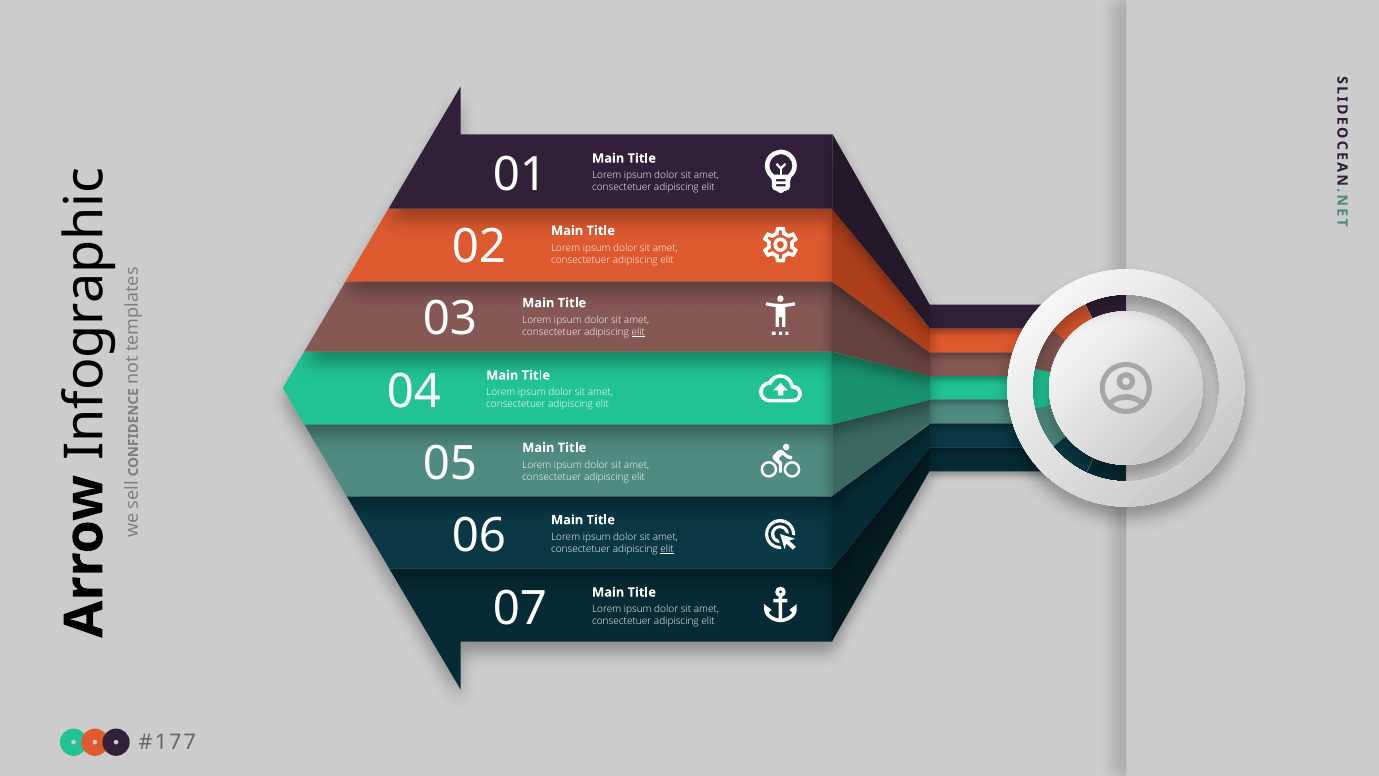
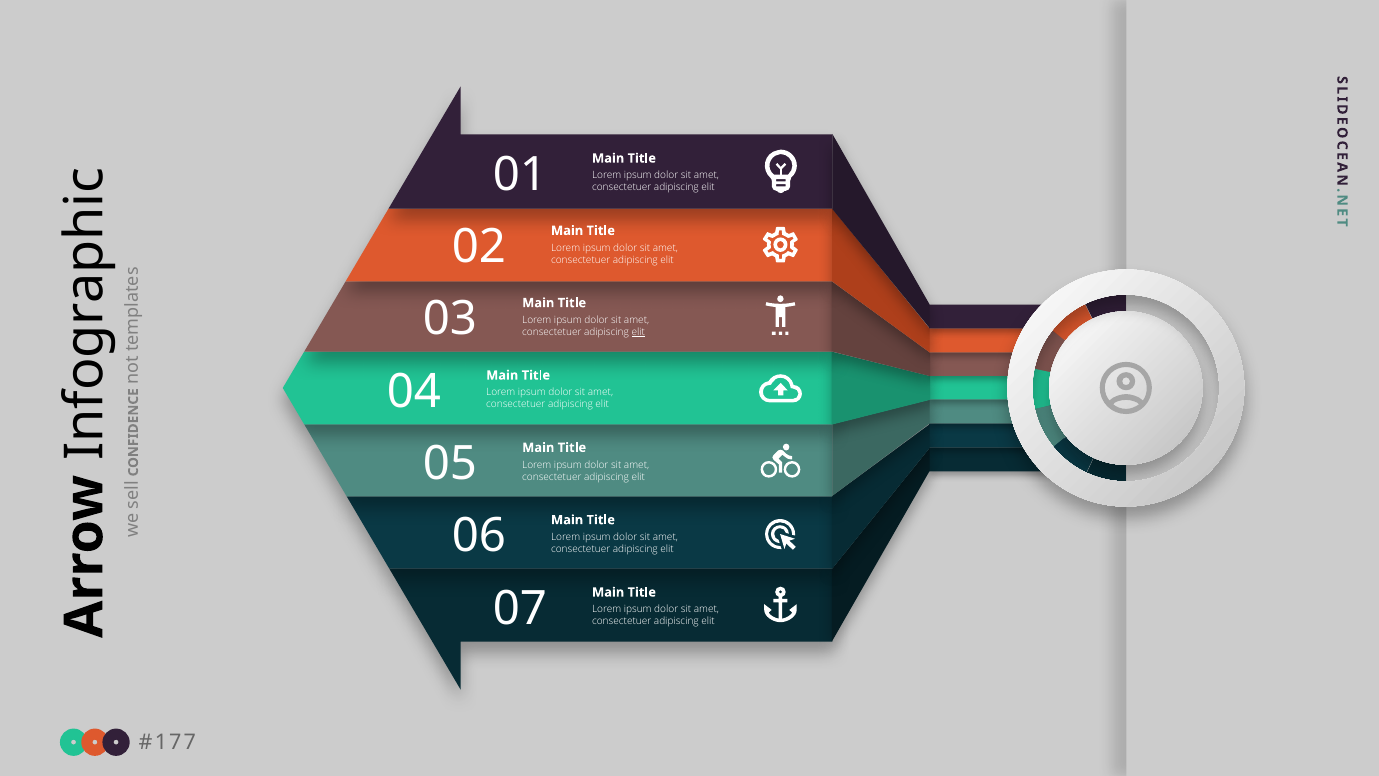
elit at (667, 549) underline: present -> none
